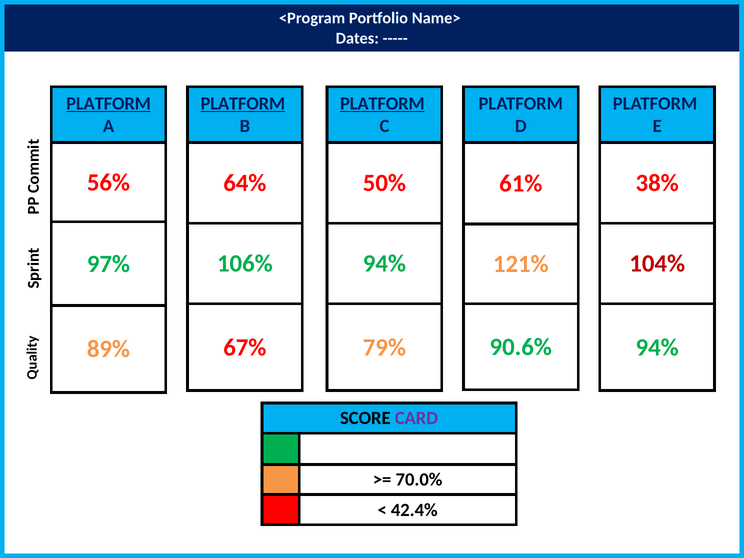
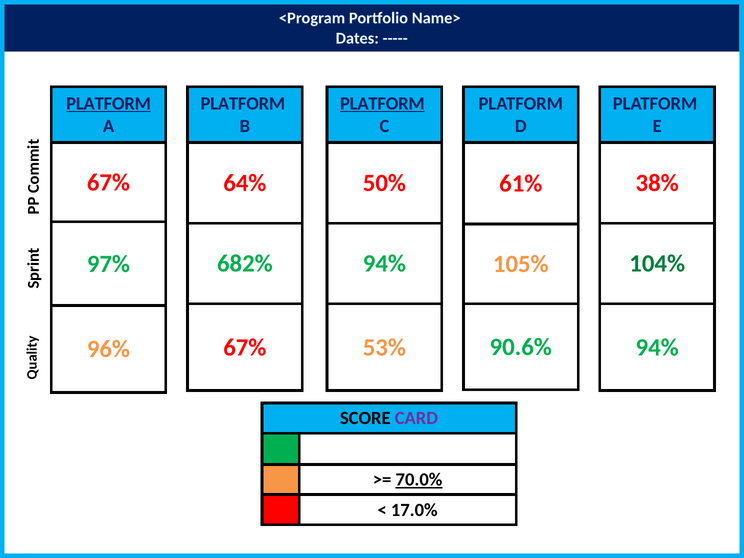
PLATFORM at (243, 104) underline: present -> none
56% at (108, 182): 56% -> 67%
106%: 106% -> 682%
104% colour: red -> green
121%: 121% -> 105%
79%: 79% -> 53%
89%: 89% -> 96%
70.0% underline: none -> present
42.4%: 42.4% -> 17.0%
